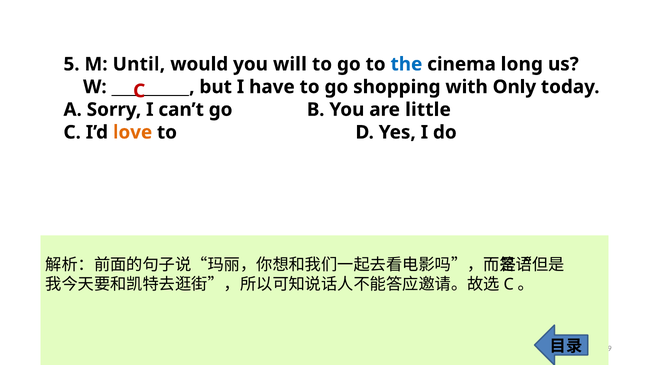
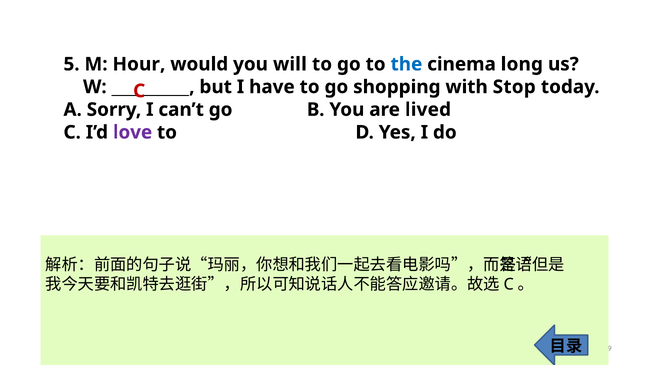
Until: Until -> Hour
Only: Only -> Stop
little: little -> lived
love colour: orange -> purple
